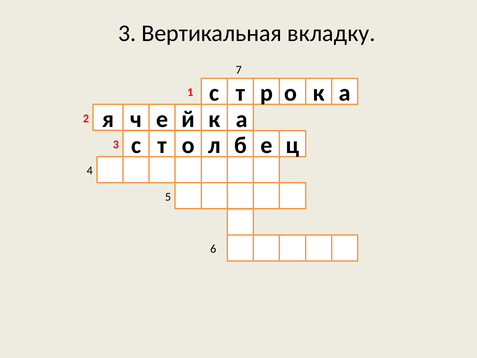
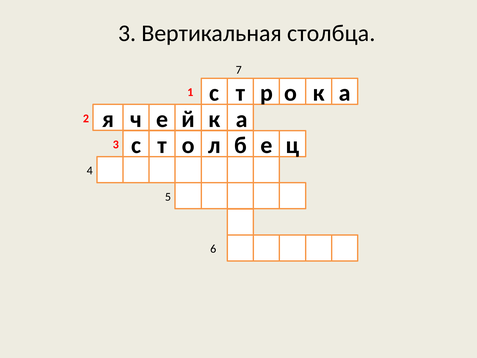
вкладку: вкладку -> столбца
